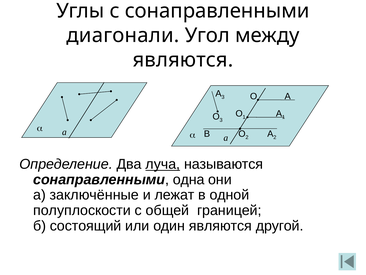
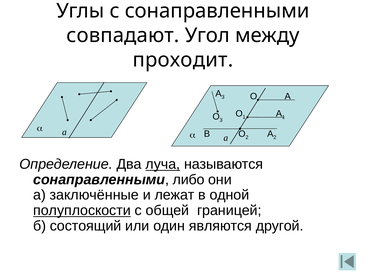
диагонали: диагонали -> совпадают
являются at (183, 60): являются -> проходит
одна: одна -> либо
полуплоскости underline: none -> present
